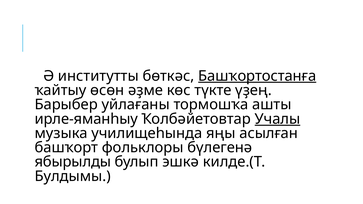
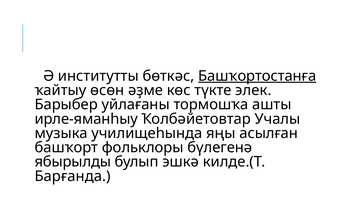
үҙең: үҙең -> элек
Учалы underline: present -> none
Булдымы: Булдымы -> Барғанда
